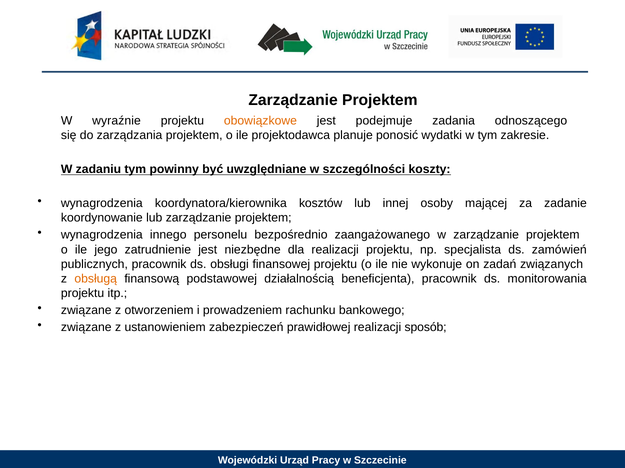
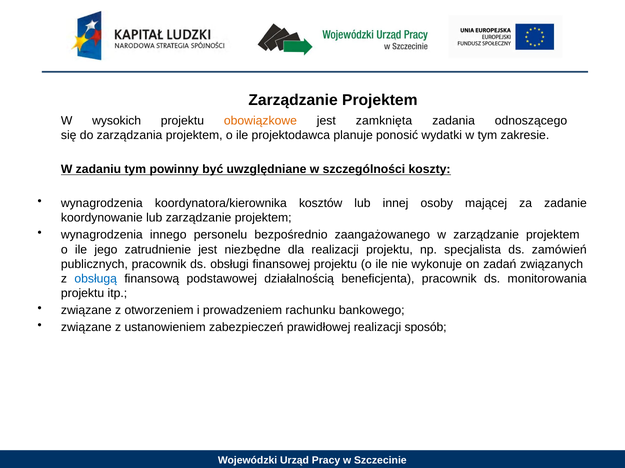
wyraźnie: wyraźnie -> wysokich
podejmuje: podejmuje -> zamknięta
obsługą colour: orange -> blue
